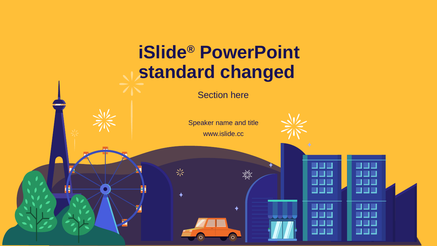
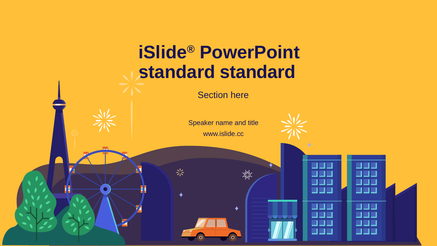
standard changed: changed -> standard
